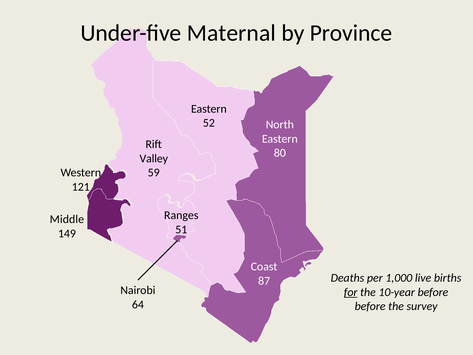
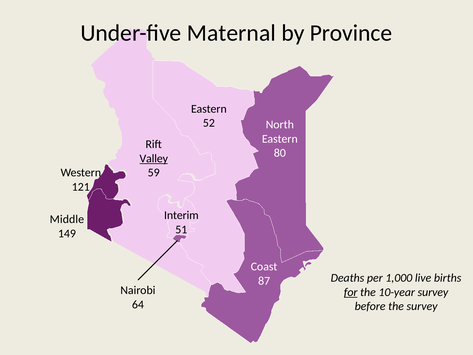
Valley underline: none -> present
Ranges: Ranges -> Interim
10-year before: before -> survey
